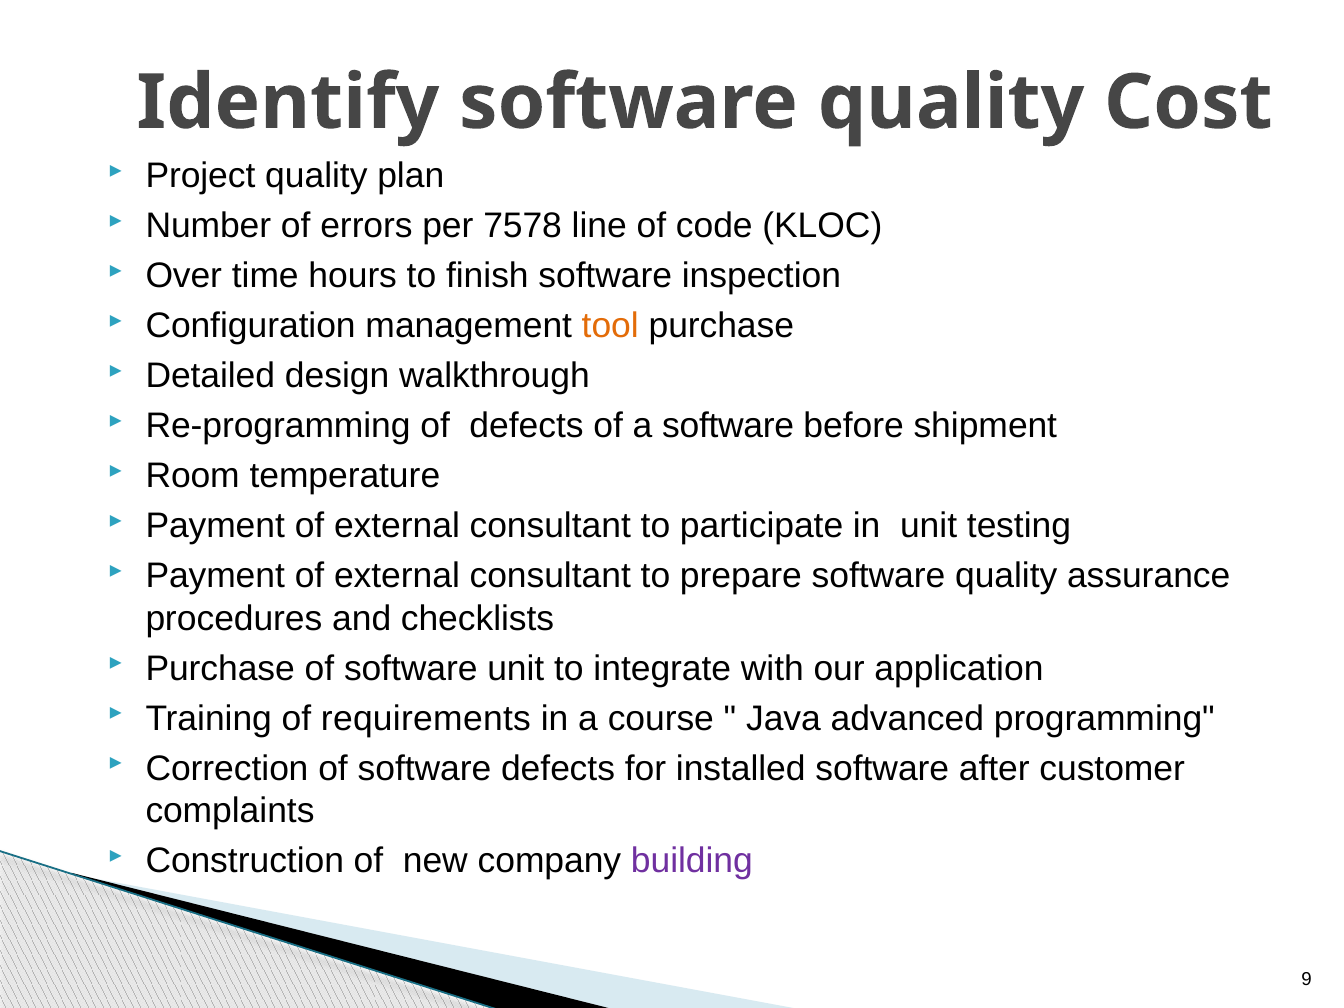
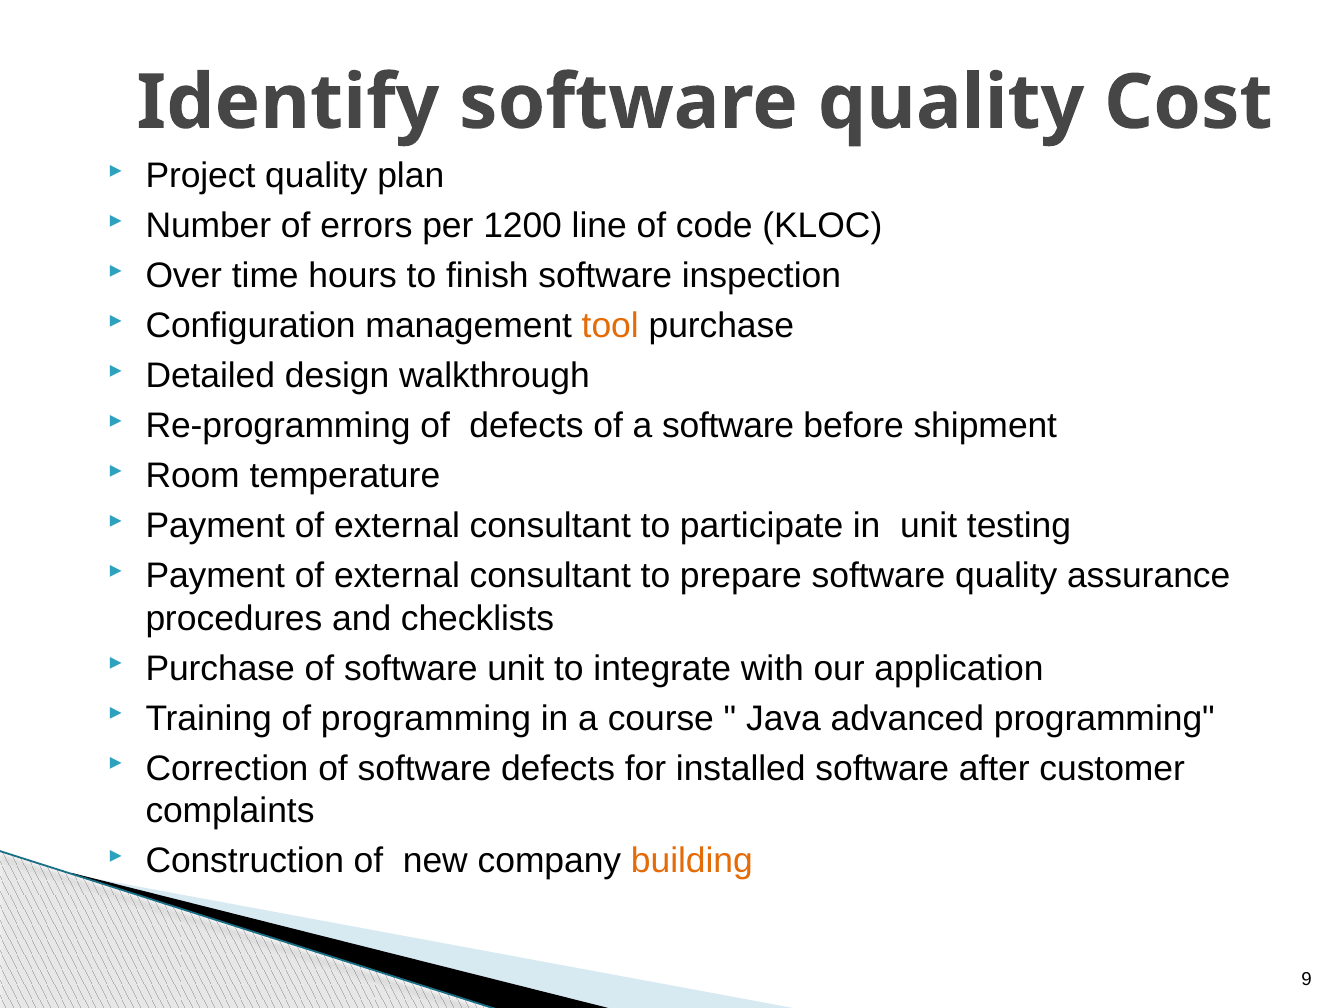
7578: 7578 -> 1200
of requirements: requirements -> programming
building colour: purple -> orange
